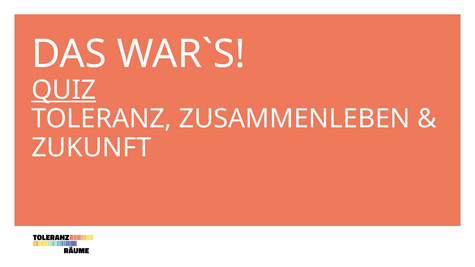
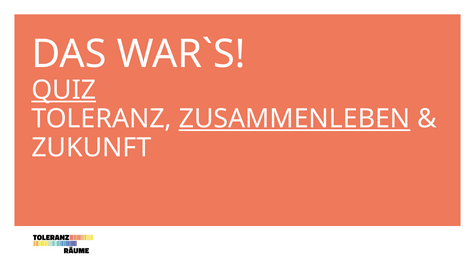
ZUSAMMENLEBEN underline: none -> present
